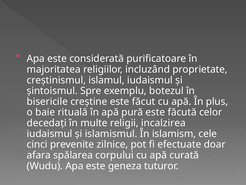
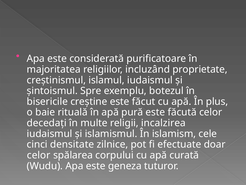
prevenite: prevenite -> densitate
afara at (39, 155): afara -> celor
